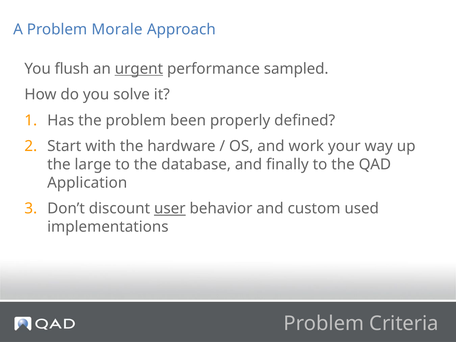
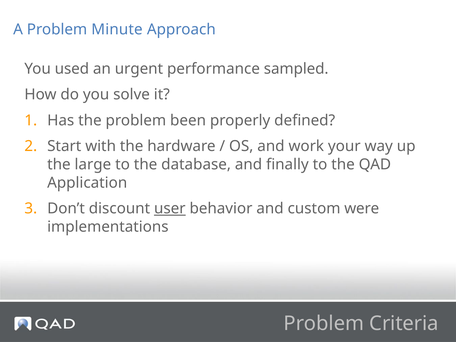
Morale: Morale -> Minute
flush: flush -> used
urgent underline: present -> none
used: used -> were
